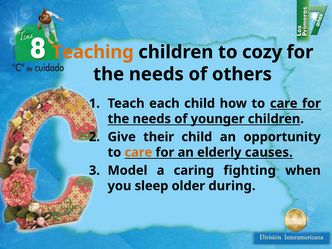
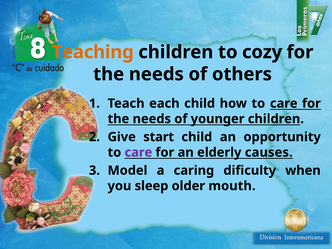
their: their -> start
care at (138, 152) colour: orange -> purple
fighting: fighting -> dificulty
during: during -> mouth
